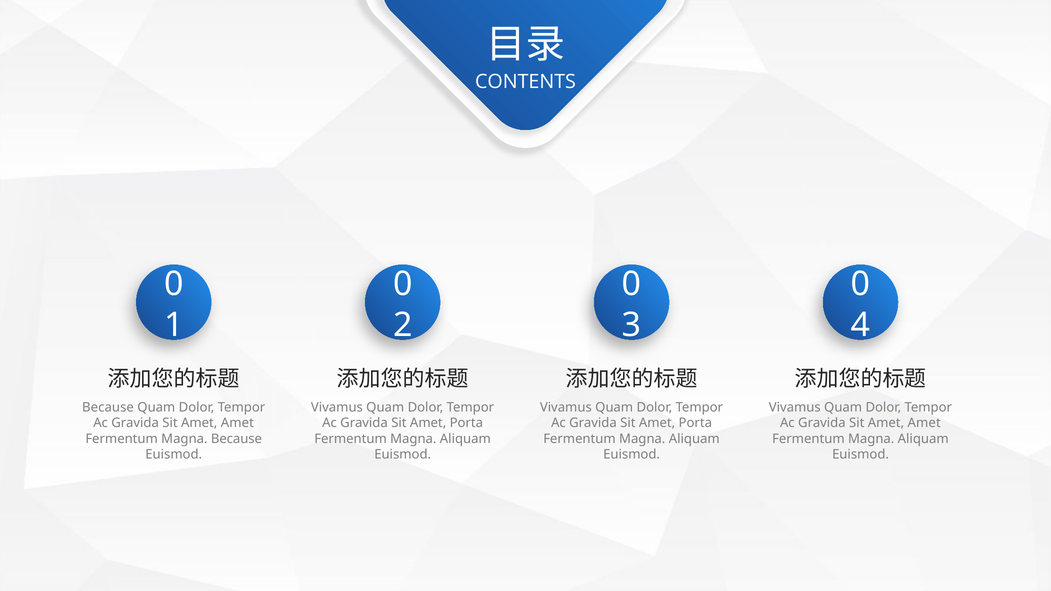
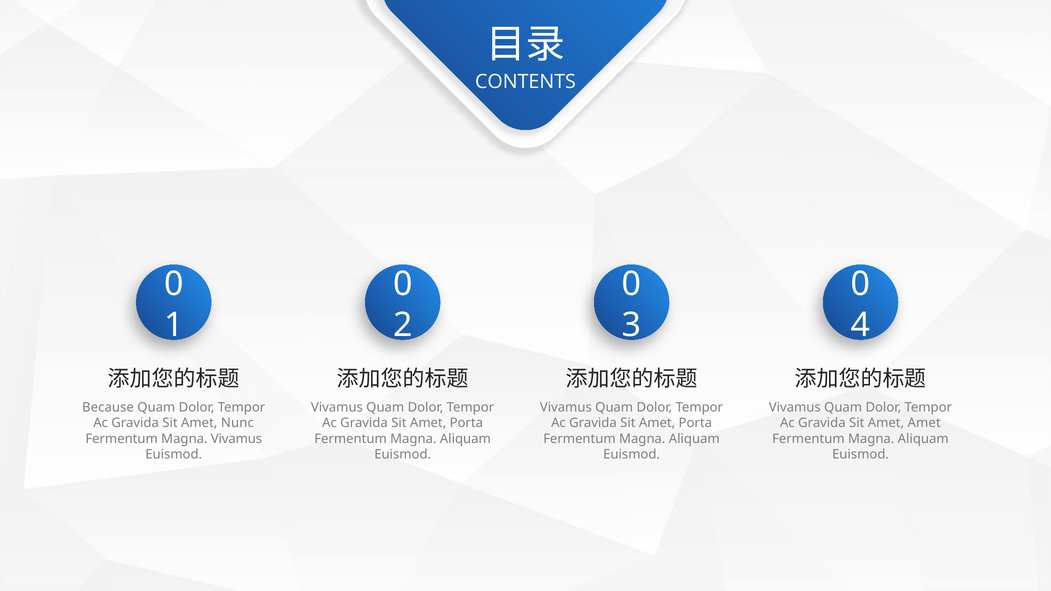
Amet at (237, 423): Amet -> Nunc
Magna Because: Because -> Vivamus
